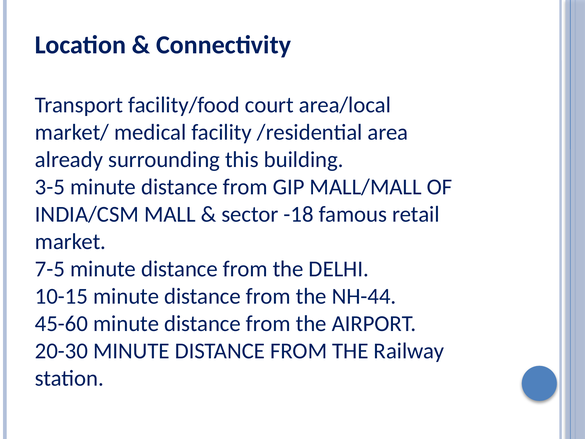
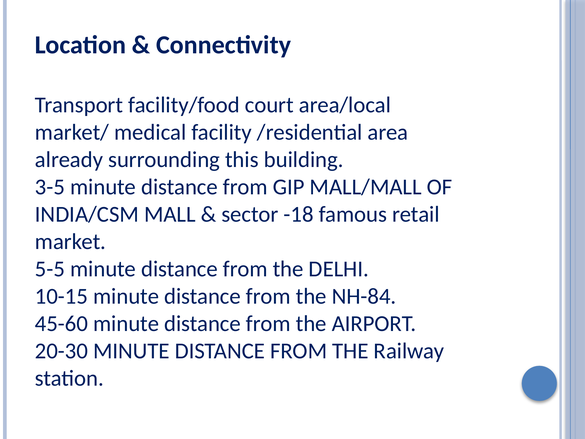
7-5: 7-5 -> 5-5
NH-44: NH-44 -> NH-84
